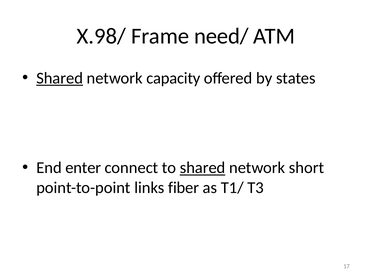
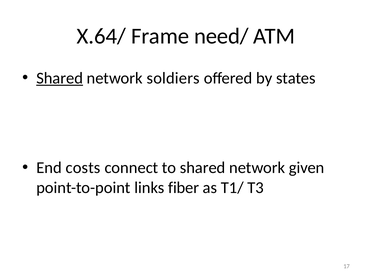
X.98/: X.98/ -> X.64/
capacity: capacity -> soldiers
enter: enter -> costs
shared at (203, 168) underline: present -> none
short: short -> given
